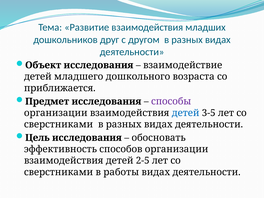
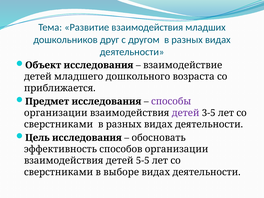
детей at (186, 113) colour: blue -> purple
2-5: 2-5 -> 5-5
работы: работы -> выборе
